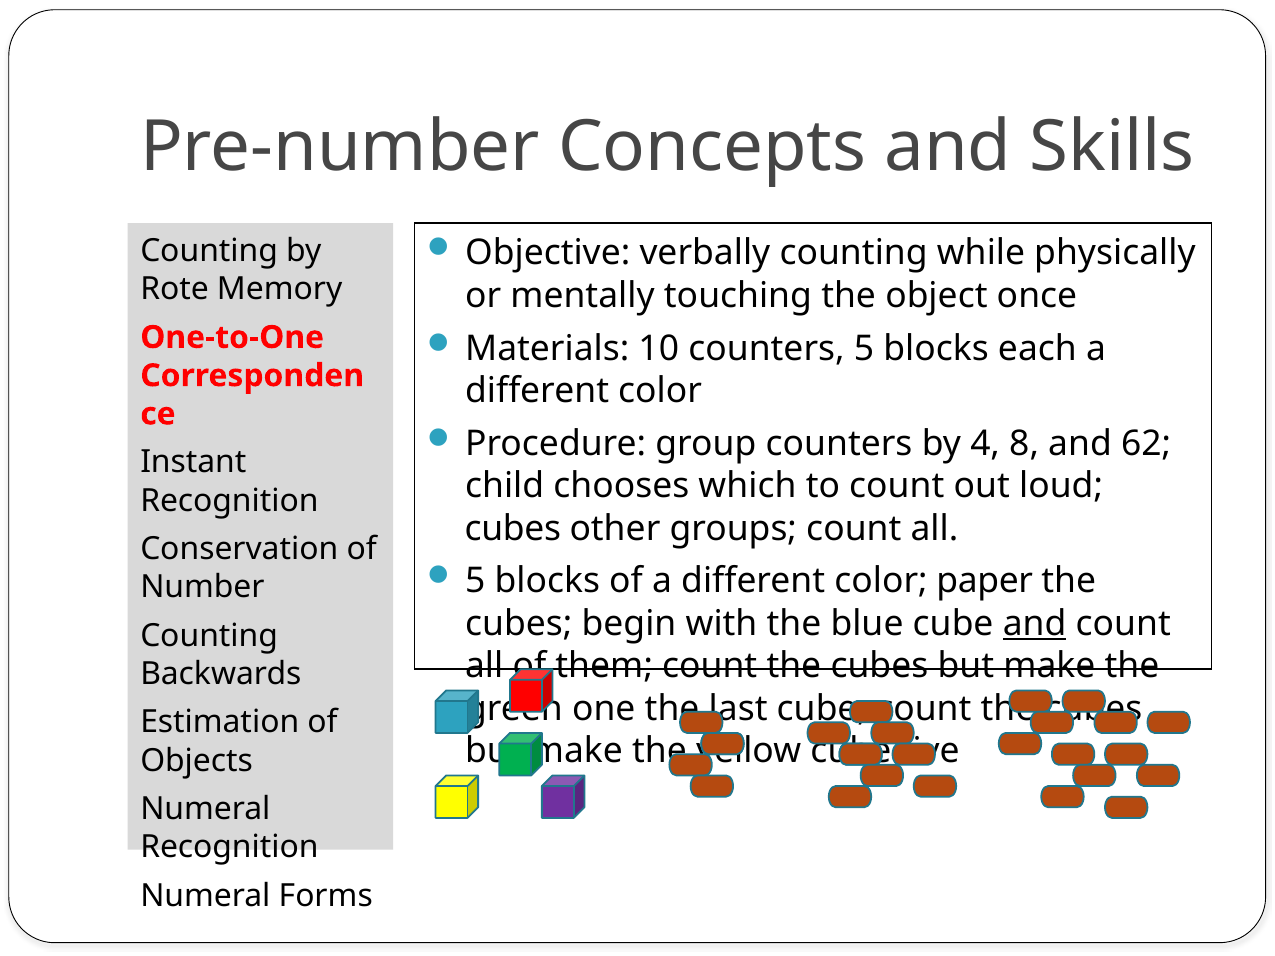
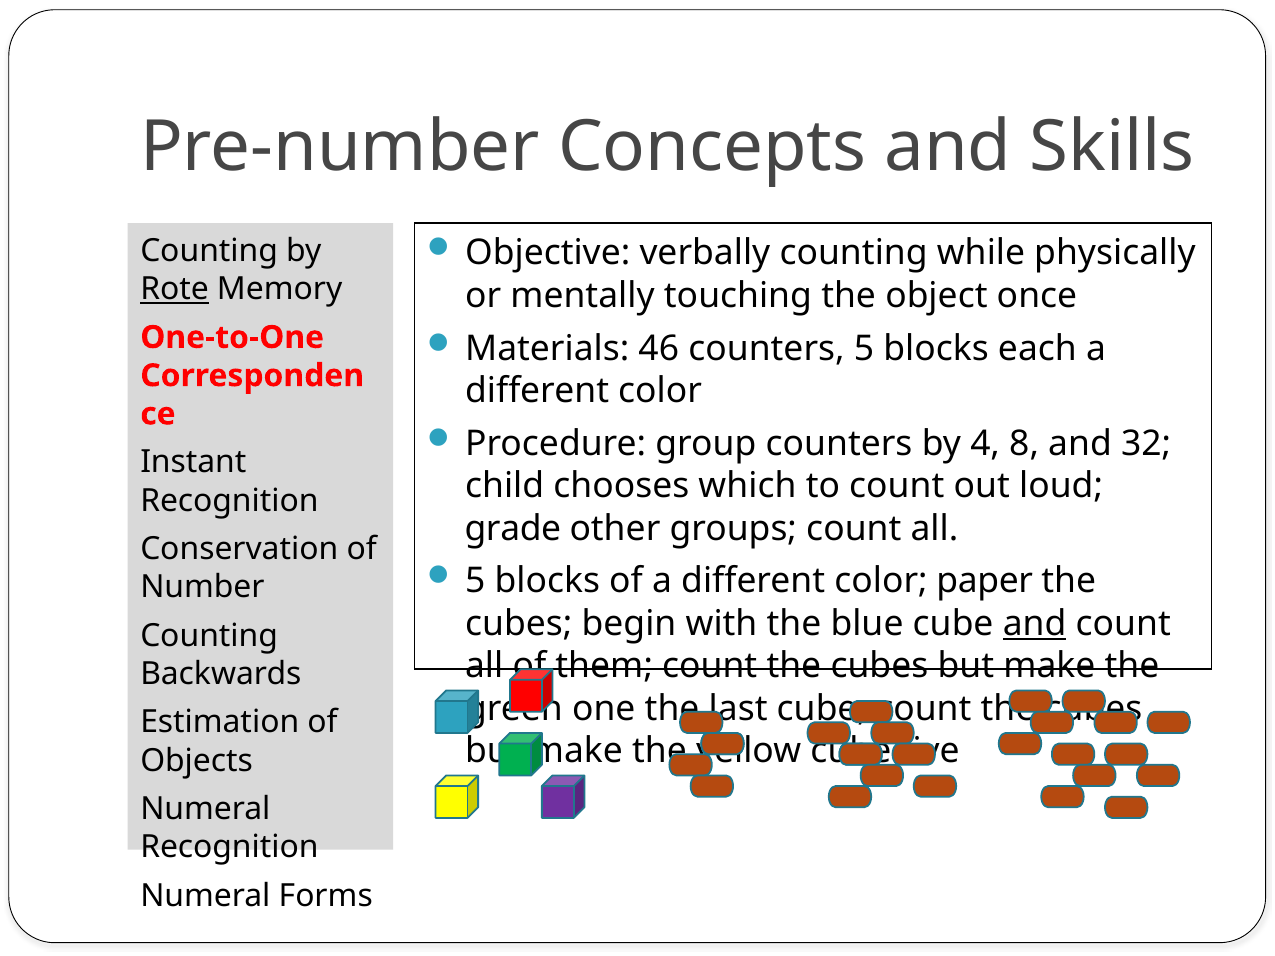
Rote underline: none -> present
10: 10 -> 46
62: 62 -> 32
cubes at (513, 529): cubes -> grade
